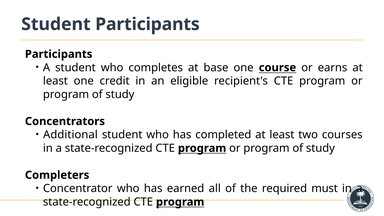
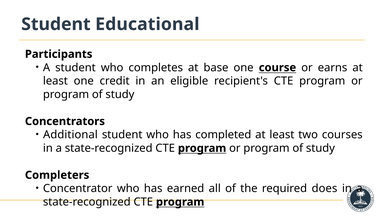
Student Participants: Participants -> Educational
must: must -> does
